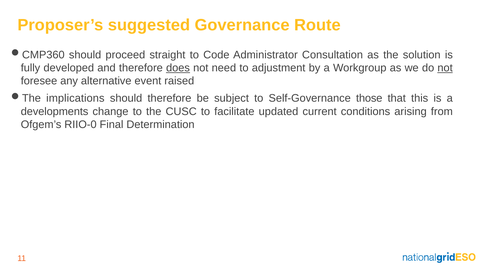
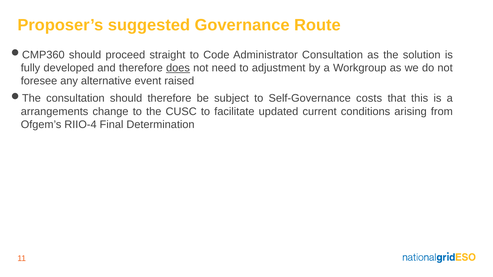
not at (445, 68) underline: present -> none
implications at (75, 98): implications -> consultation
those: those -> costs
developments: developments -> arrangements
RIIO-0: RIIO-0 -> RIIO-4
